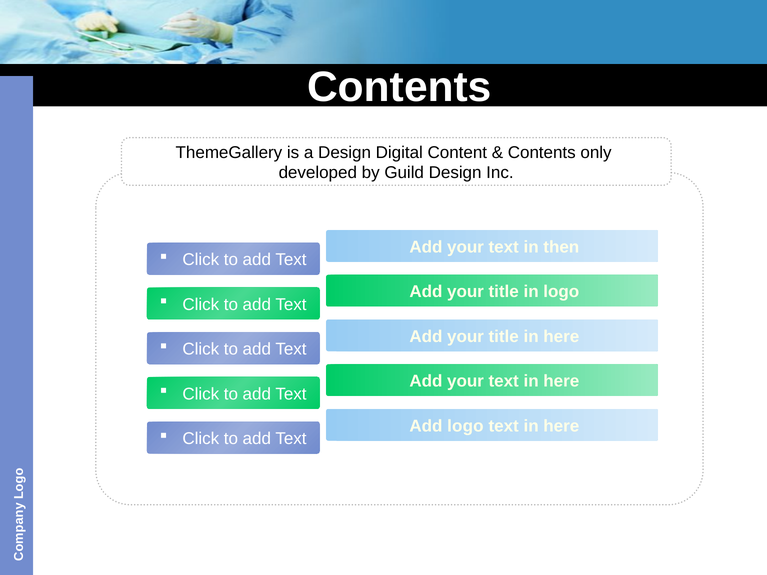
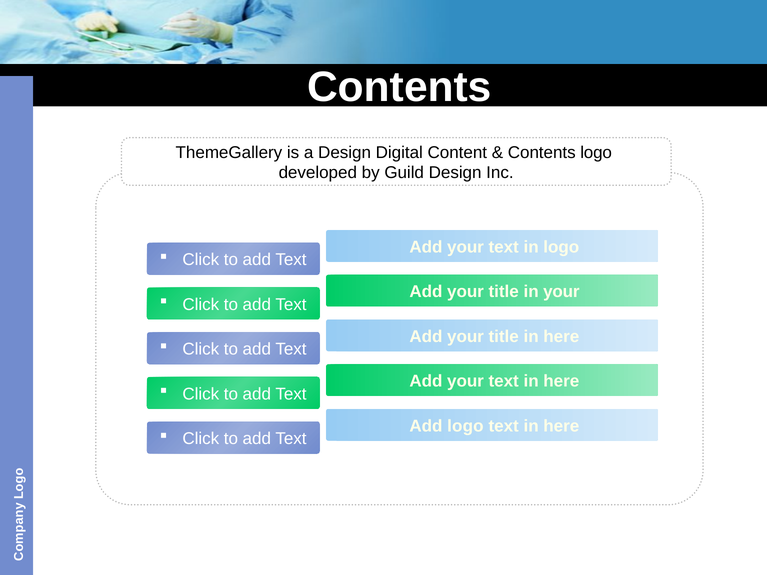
Contents only: only -> logo
in then: then -> logo
in logo: logo -> your
